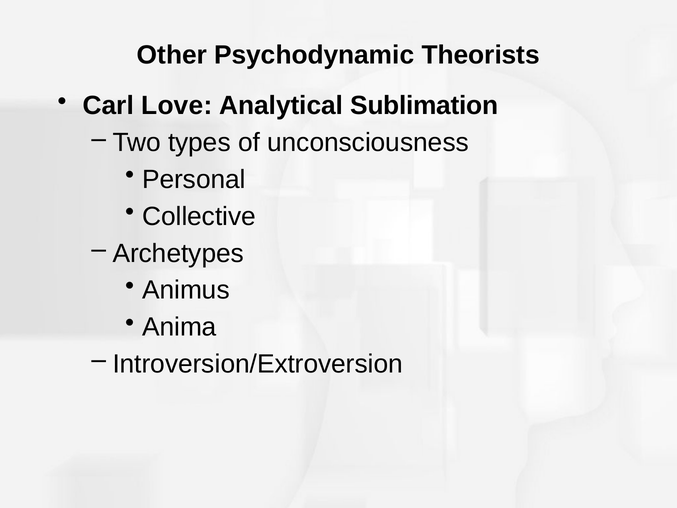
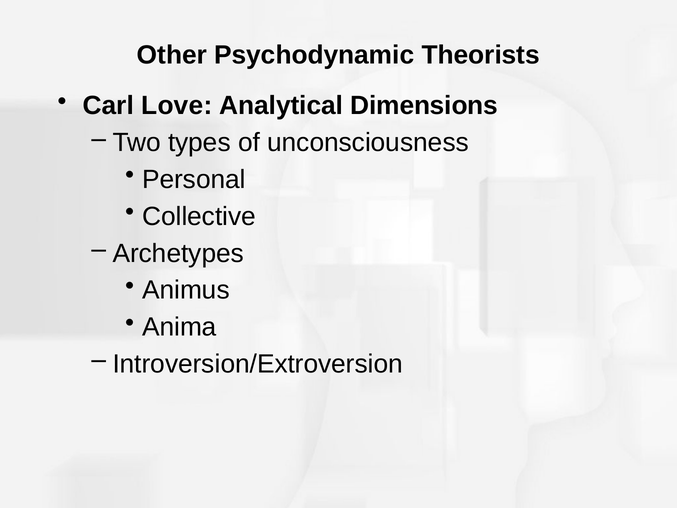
Sublimation: Sublimation -> Dimensions
